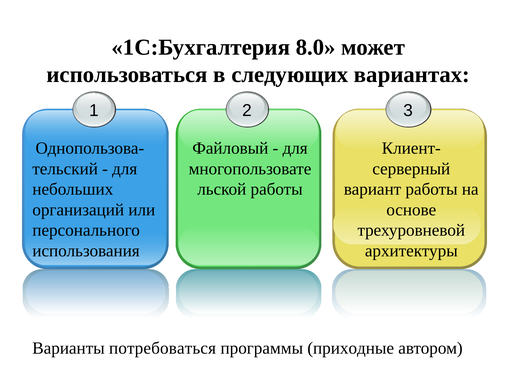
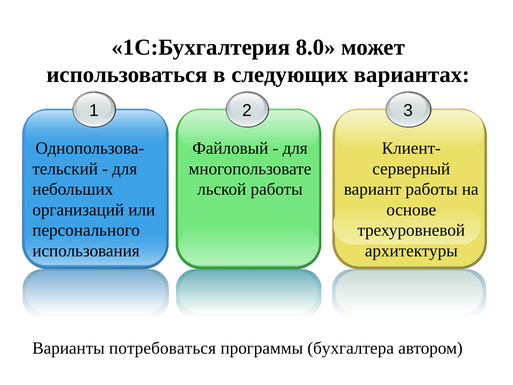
приходные: приходные -> бухгалтера
